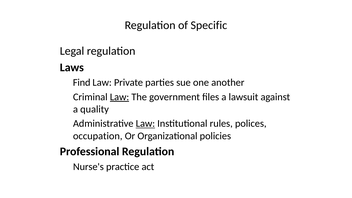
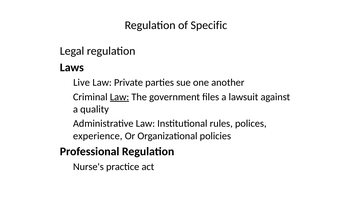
Find: Find -> Live
Law at (145, 124) underline: present -> none
occupation: occupation -> experience
